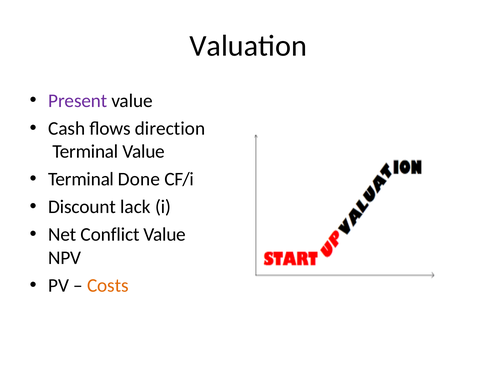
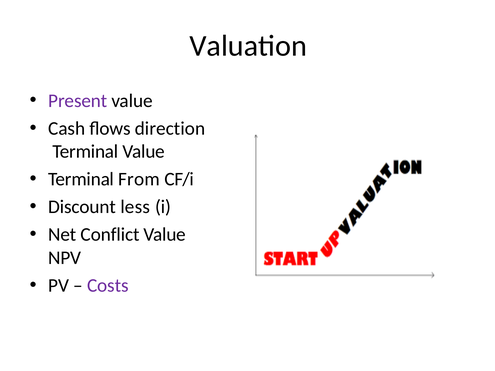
Done: Done -> From
lack: lack -> less
Costs colour: orange -> purple
